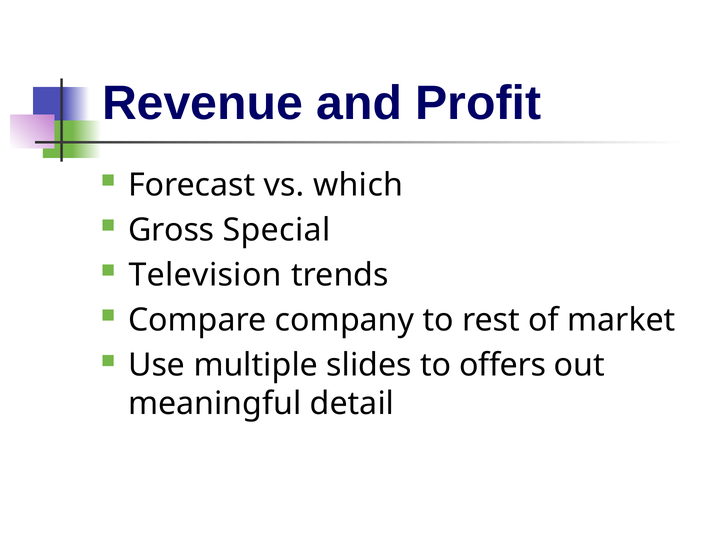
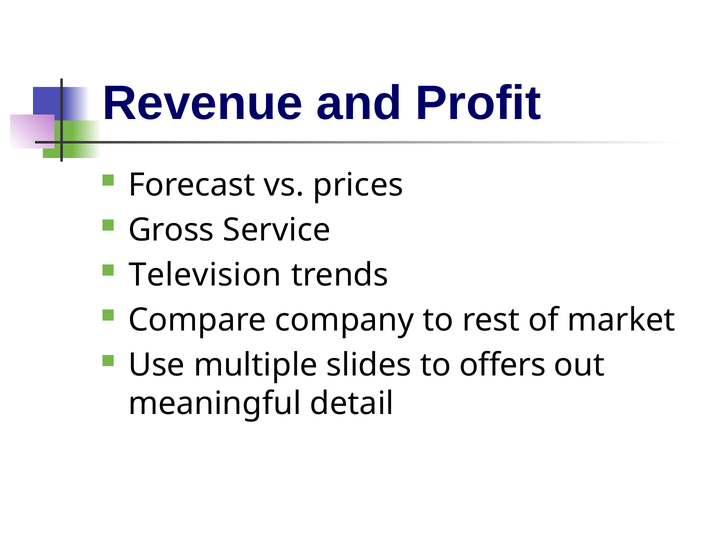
which: which -> prices
Special: Special -> Service
